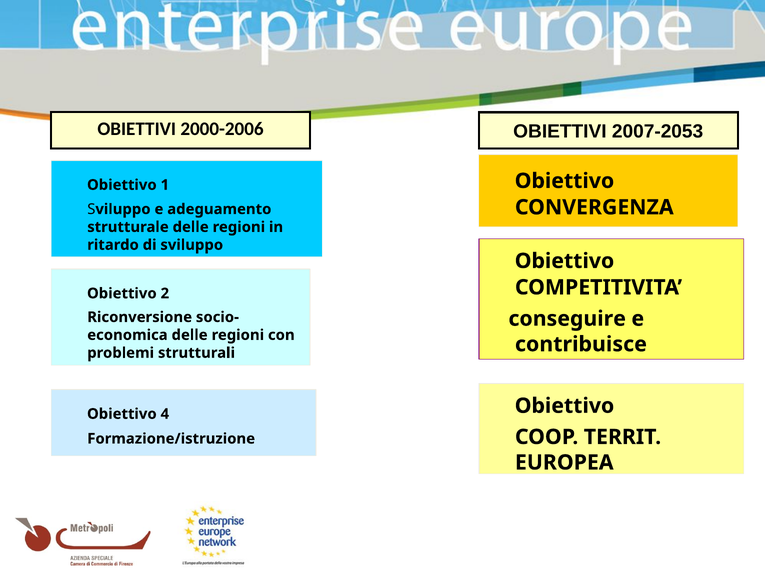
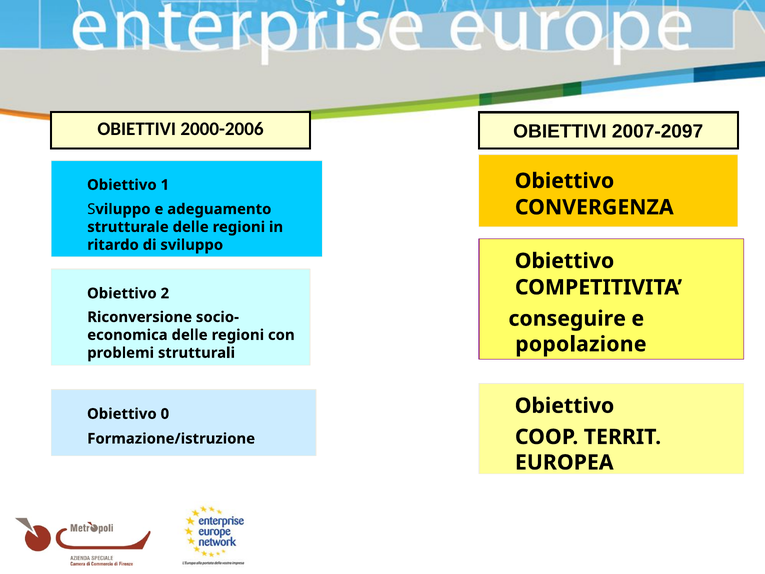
2007-2053: 2007-2053 -> 2007-2097
contribuisce: contribuisce -> popolazione
4: 4 -> 0
